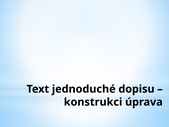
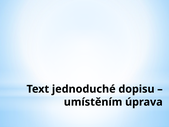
konstrukci: konstrukci -> umístěním
